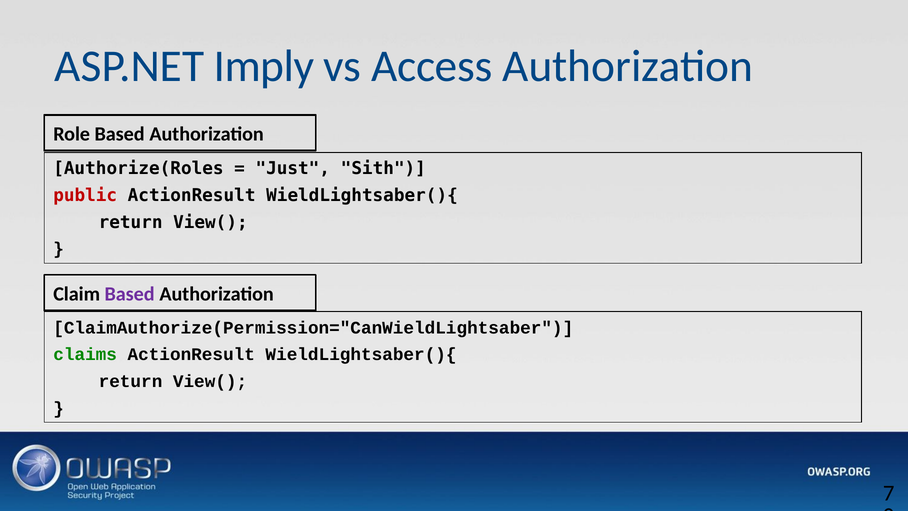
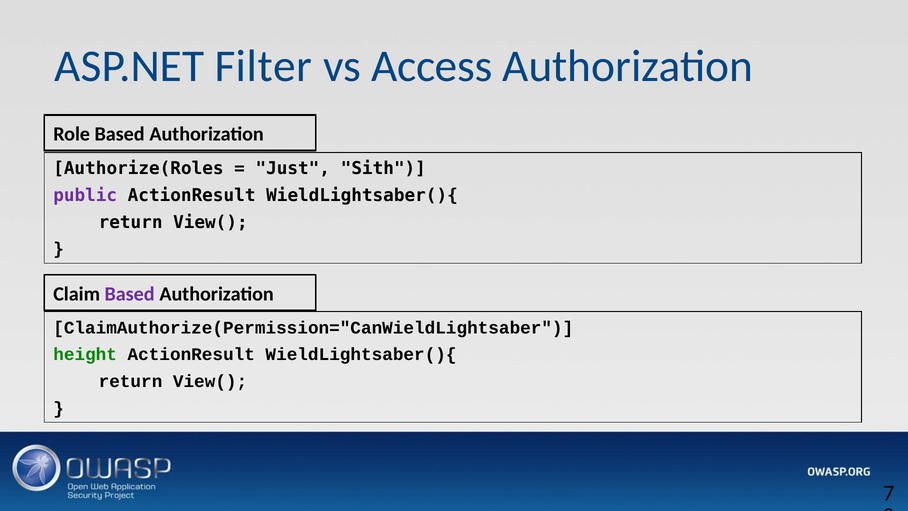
Imply: Imply -> Filter
public colour: red -> purple
claims: claims -> height
